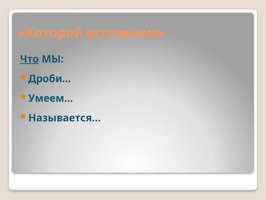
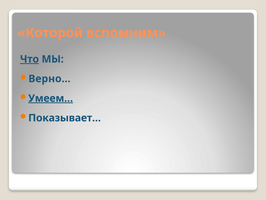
Дроби…: Дроби… -> Верно…
Умеем… underline: none -> present
Называется…: Называется… -> Показывает…
